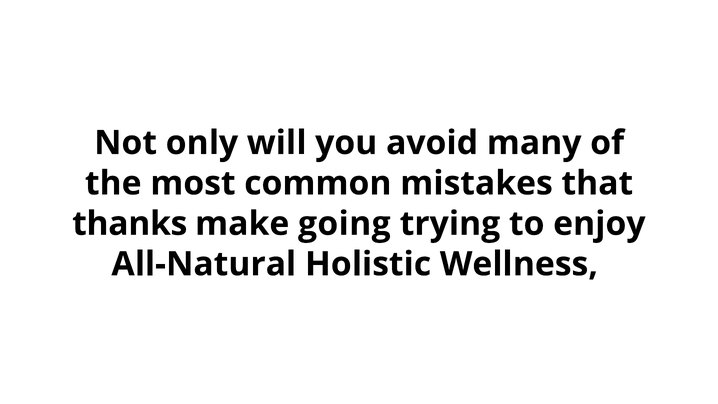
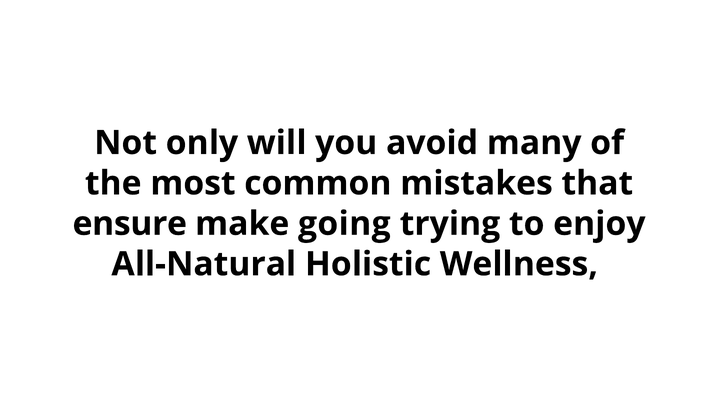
thanks: thanks -> ensure
